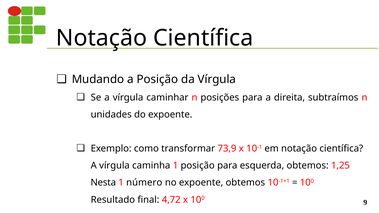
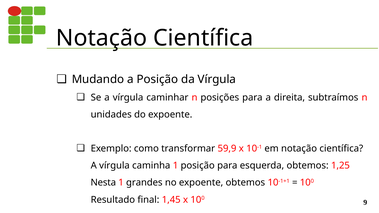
73,9: 73,9 -> 59,9
número: número -> grandes
4,72: 4,72 -> 1,45
